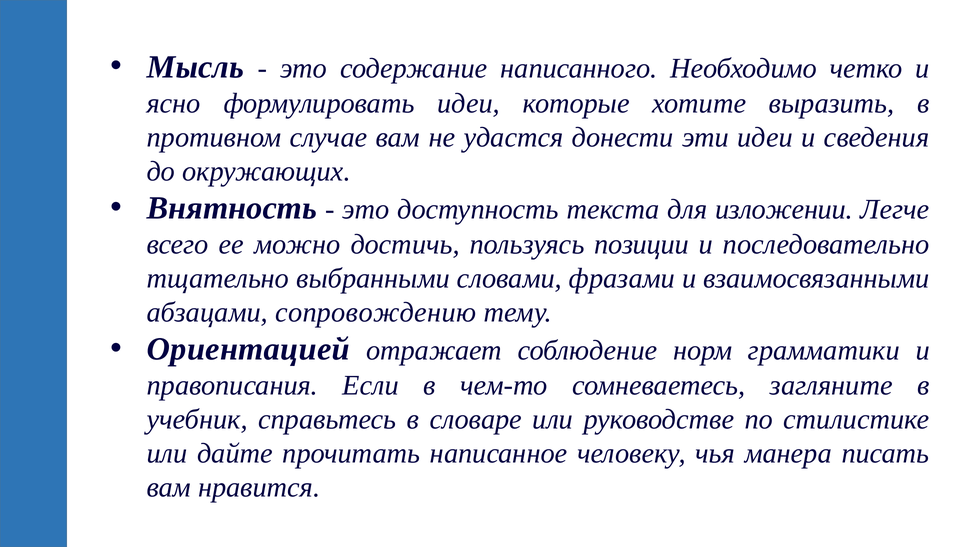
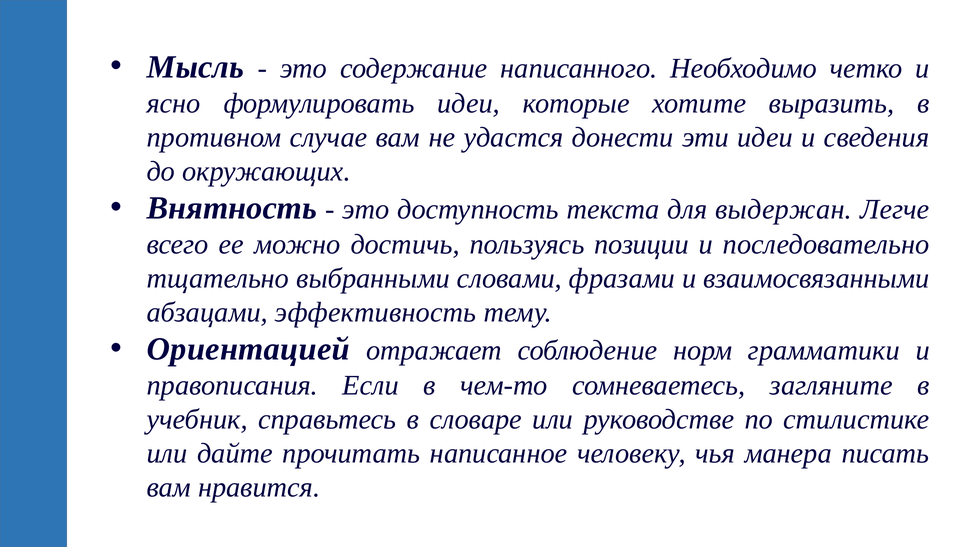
изложении: изложении -> выдержан
сопровождению: сопровождению -> эффективность
